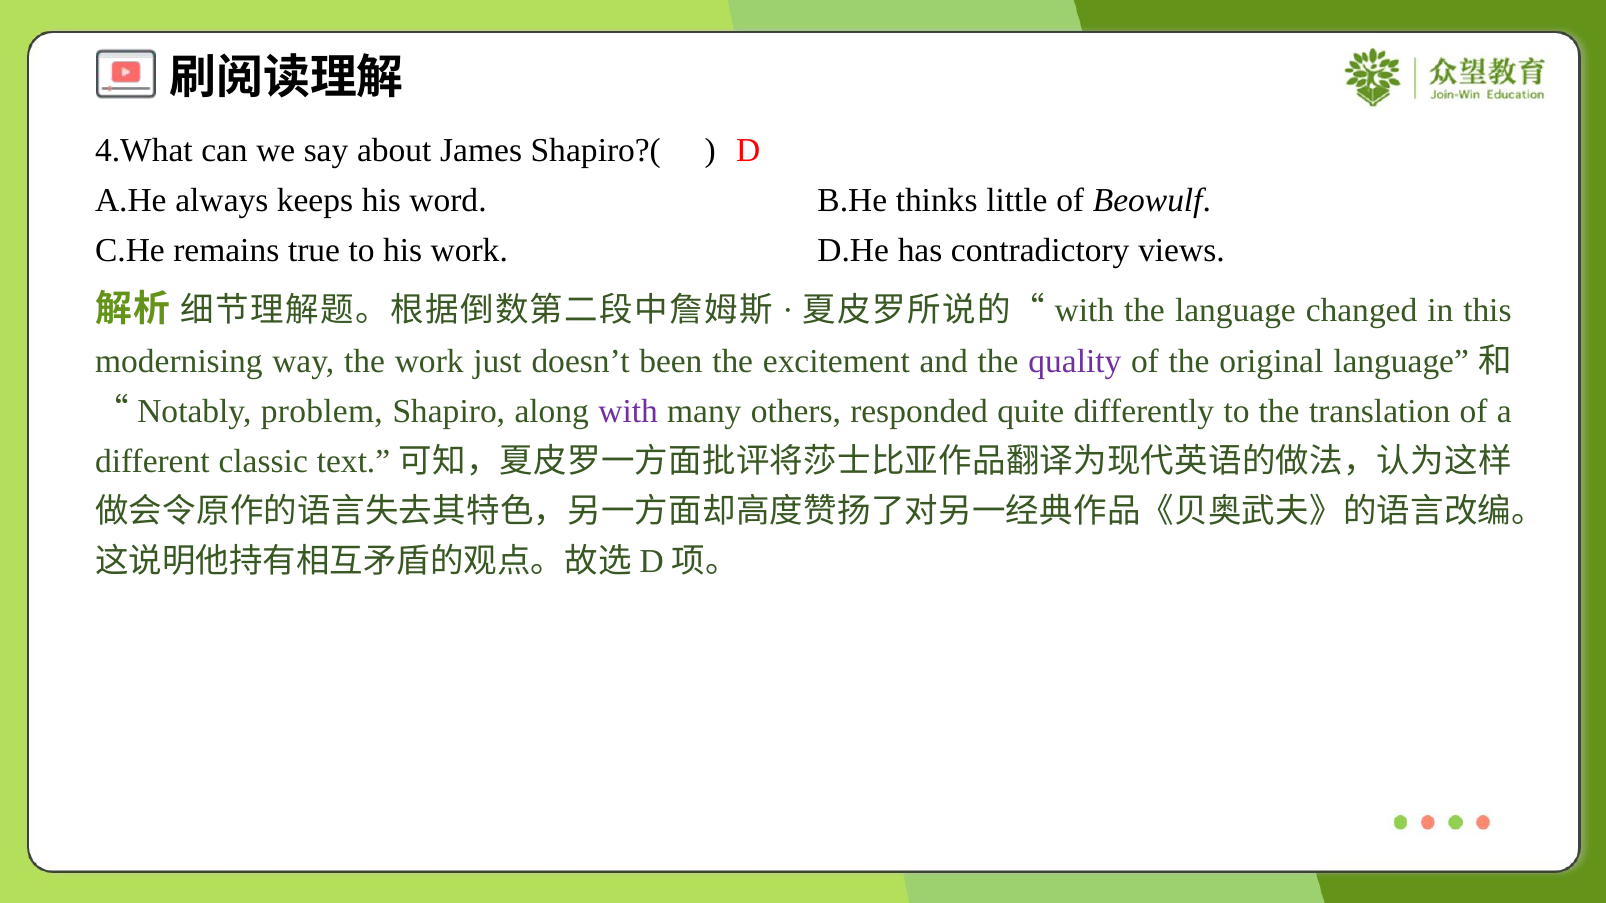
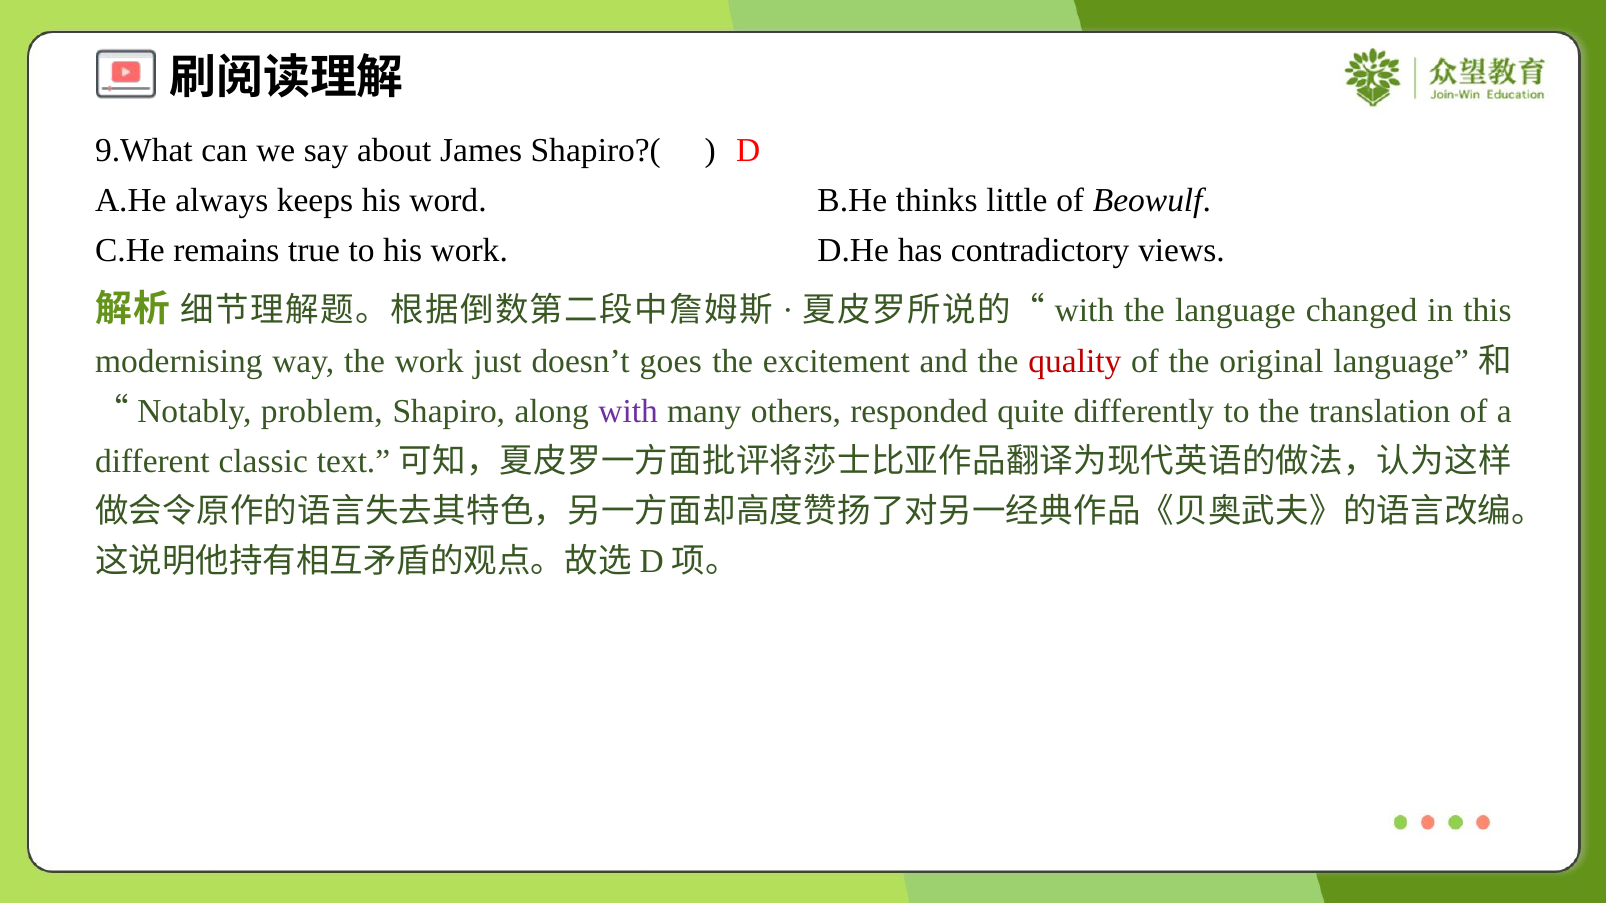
4.What: 4.What -> 9.What
been: been -> goes
quality colour: purple -> red
